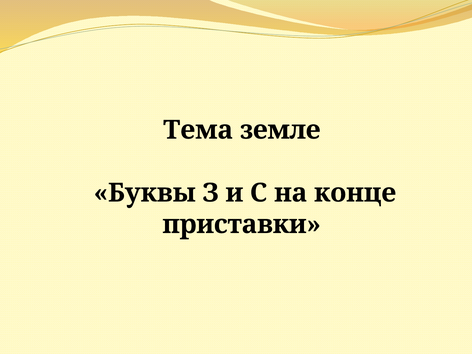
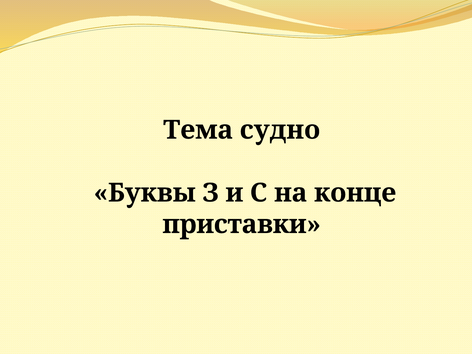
земле: земле -> судно
